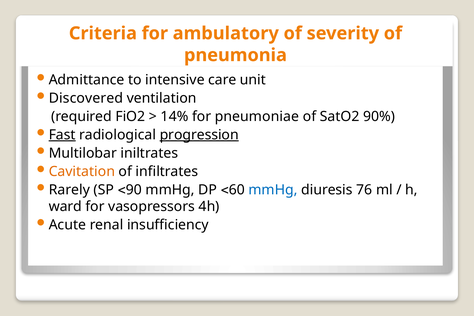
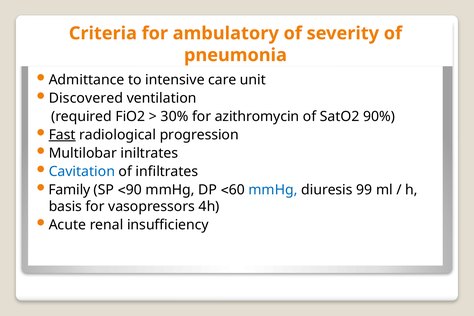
14%: 14% -> 30%
pneumoniae: pneumoniae -> azithromycin
progression underline: present -> none
Cavitation colour: orange -> blue
Rarely: Rarely -> Family
76: 76 -> 99
ward: ward -> basis
